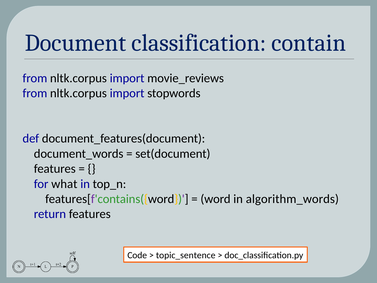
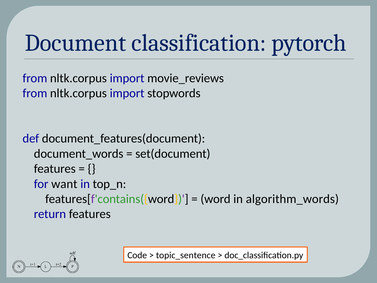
contain: contain -> pytorch
what: what -> want
